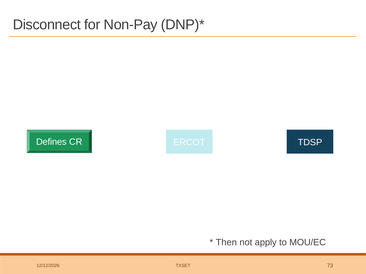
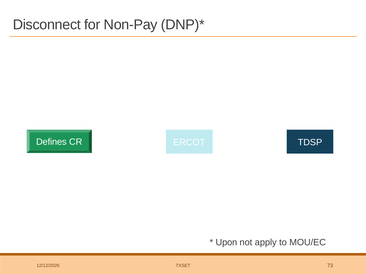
Then: Then -> Upon
